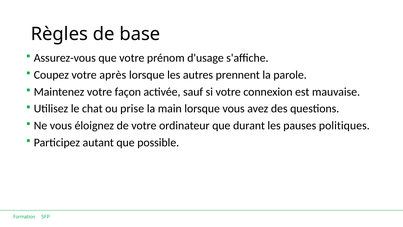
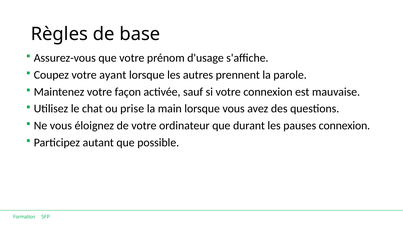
après: après -> ayant
pauses politiques: politiques -> connexion
